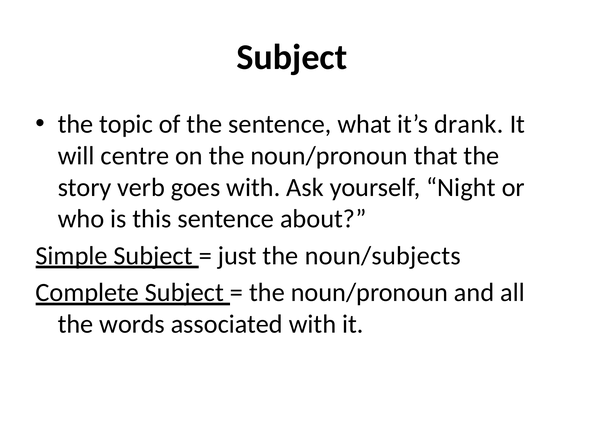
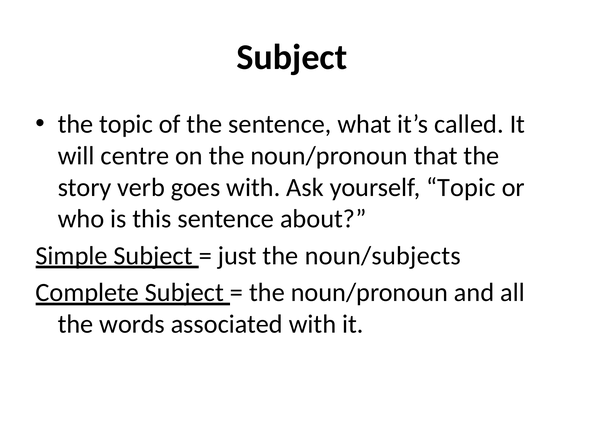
drank: drank -> called
yourself Night: Night -> Topic
